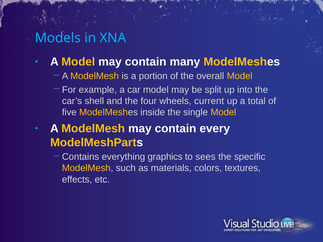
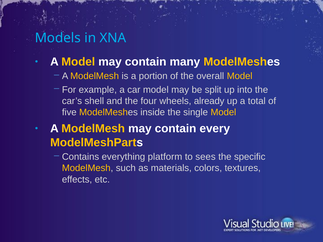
current: current -> already
graphics: graphics -> platform
